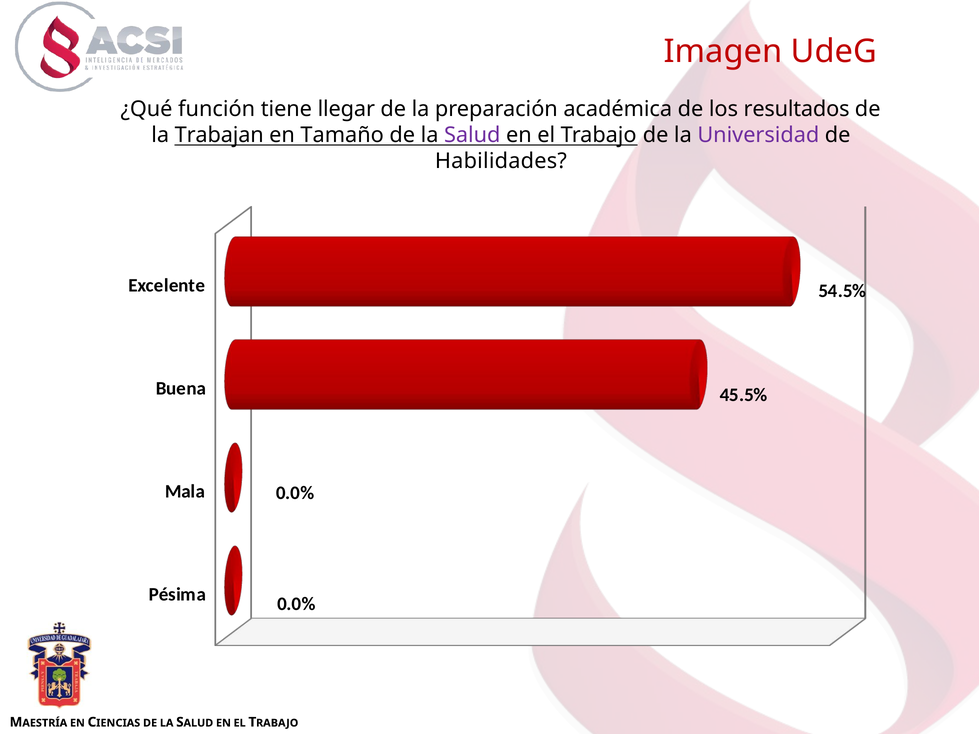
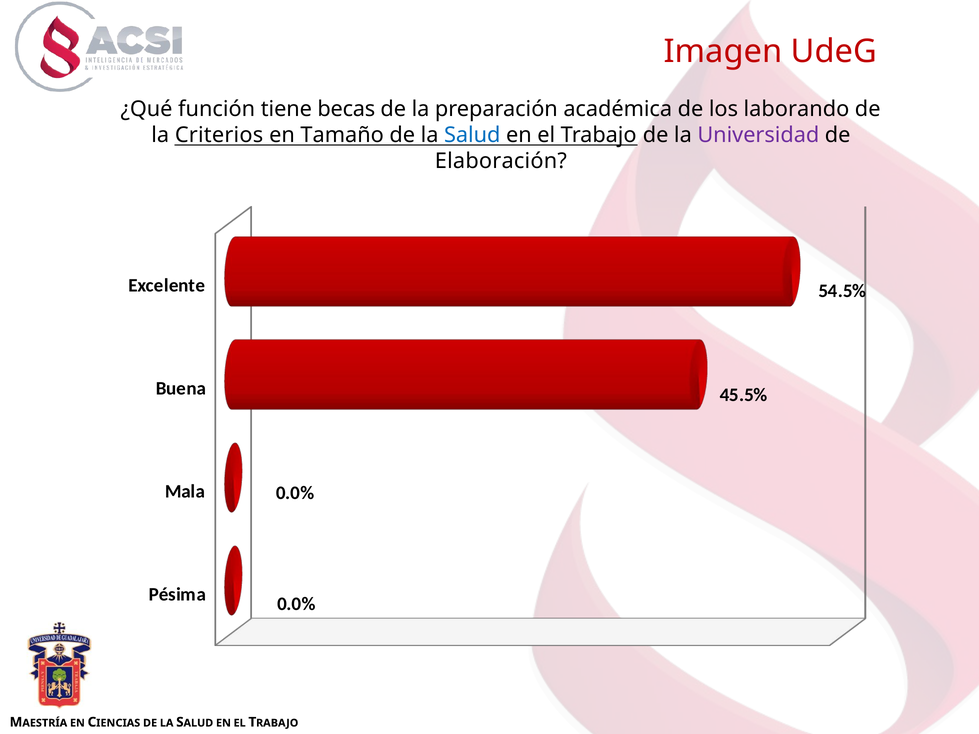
llegar: llegar -> becas
resultados: resultados -> laborando
Trabajan: Trabajan -> Criterios
Salud at (472, 135) colour: purple -> blue
Habilidades: Habilidades -> Elaboración
